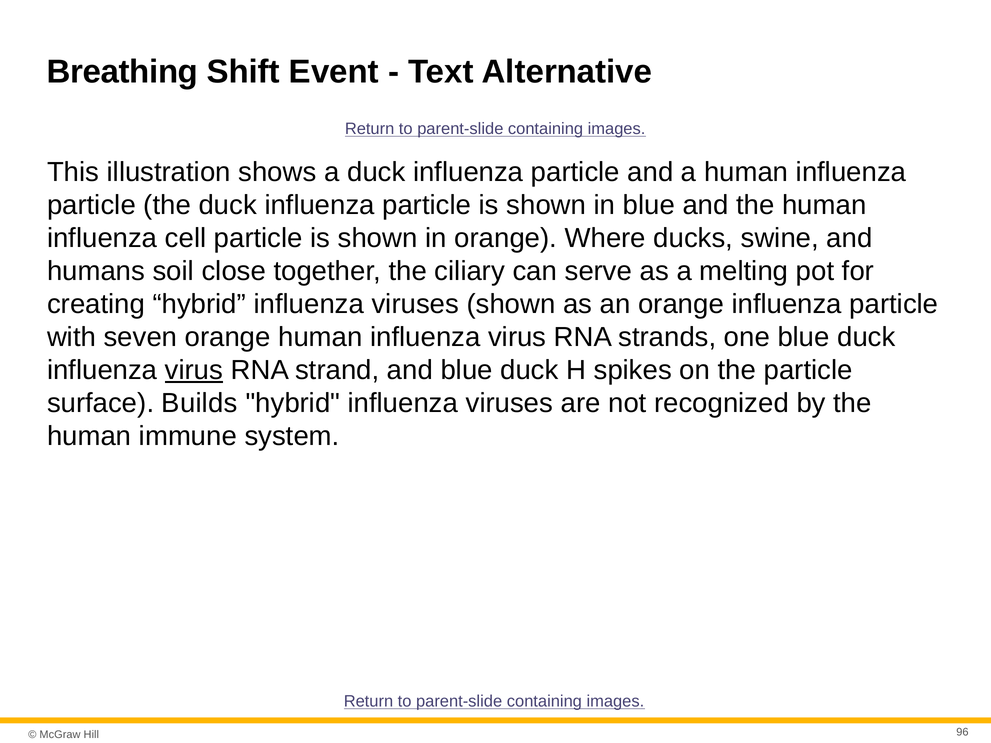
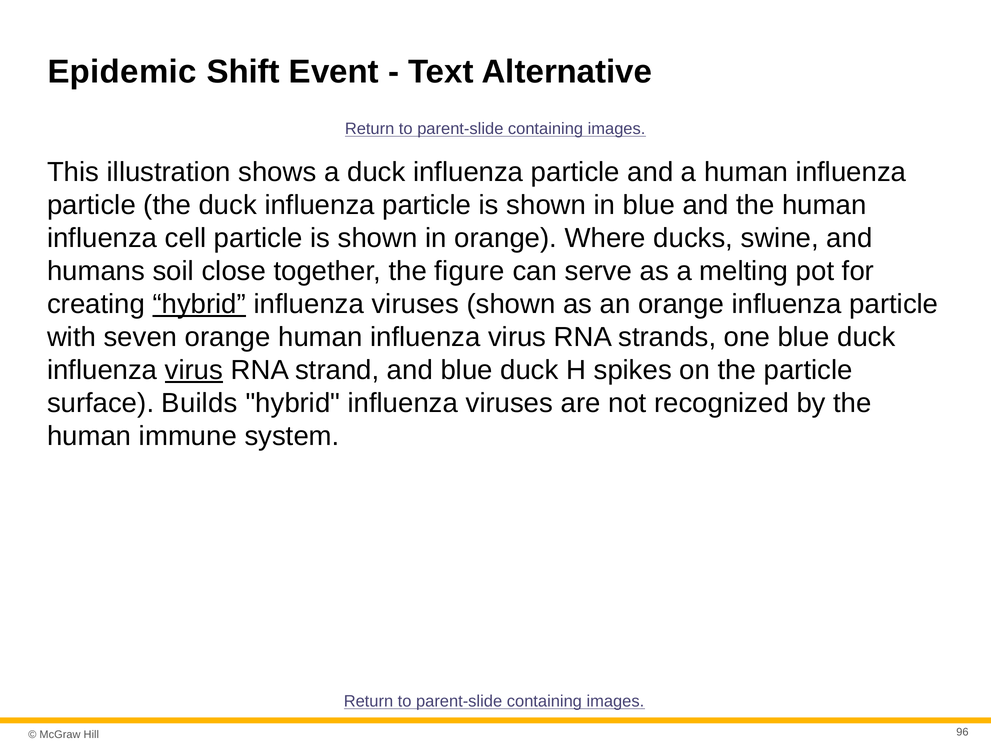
Breathing: Breathing -> Epidemic
ciliary: ciliary -> figure
hybrid at (199, 304) underline: none -> present
